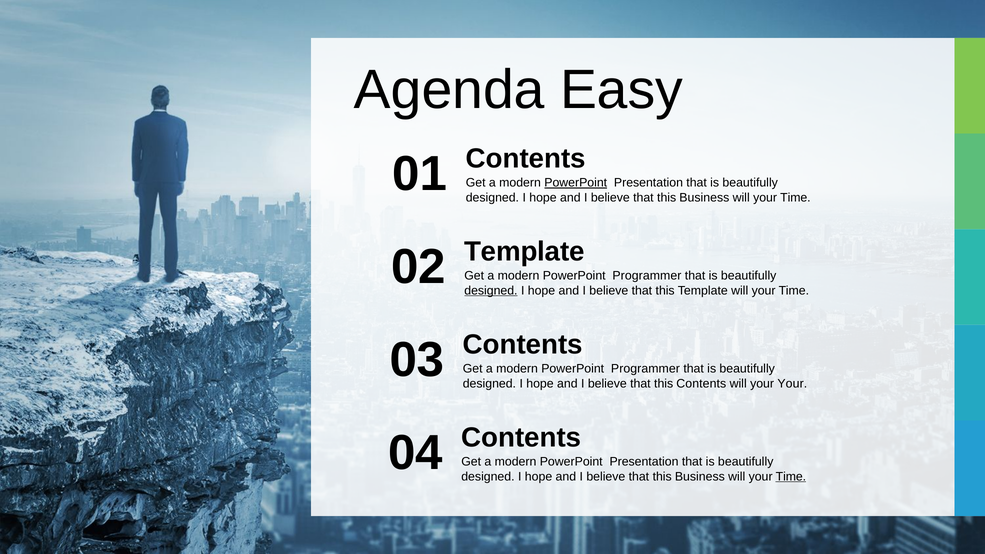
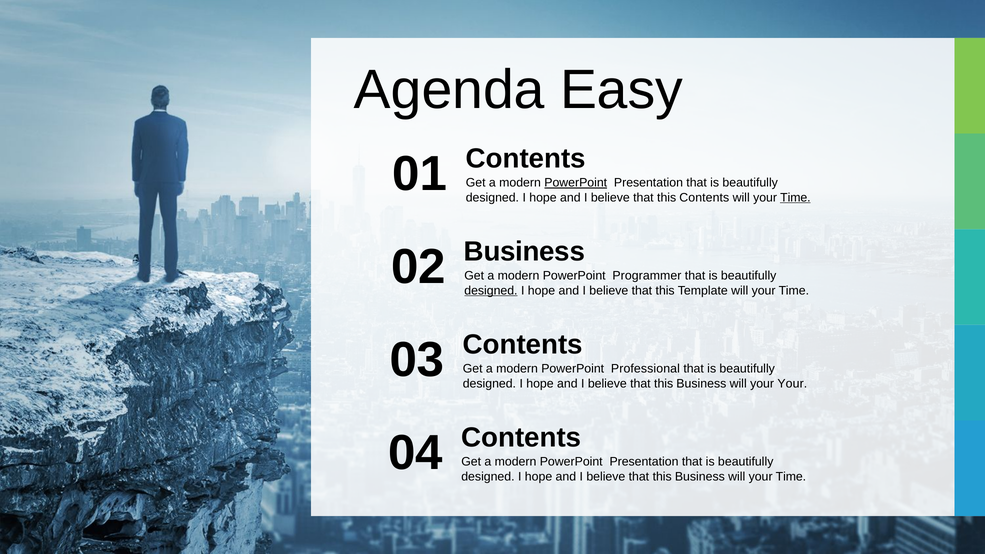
Business at (704, 197): Business -> Contents
Time at (795, 197) underline: none -> present
Template at (524, 252): Template -> Business
Programmer at (645, 369): Programmer -> Professional
Contents at (701, 384): Contents -> Business
Time at (791, 477) underline: present -> none
